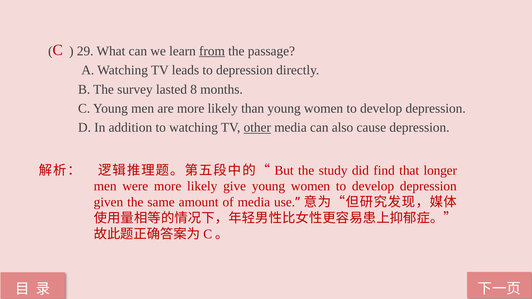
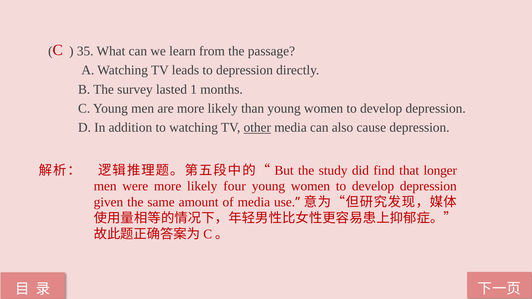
29: 29 -> 35
from underline: present -> none
8: 8 -> 1
give: give -> four
